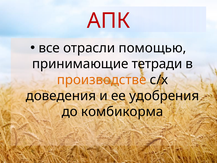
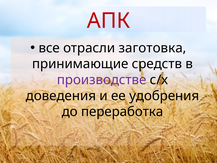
помощью: помощью -> заготовка
тетради: тетради -> средств
производстве colour: orange -> purple
комбикорма: комбикорма -> переработка
